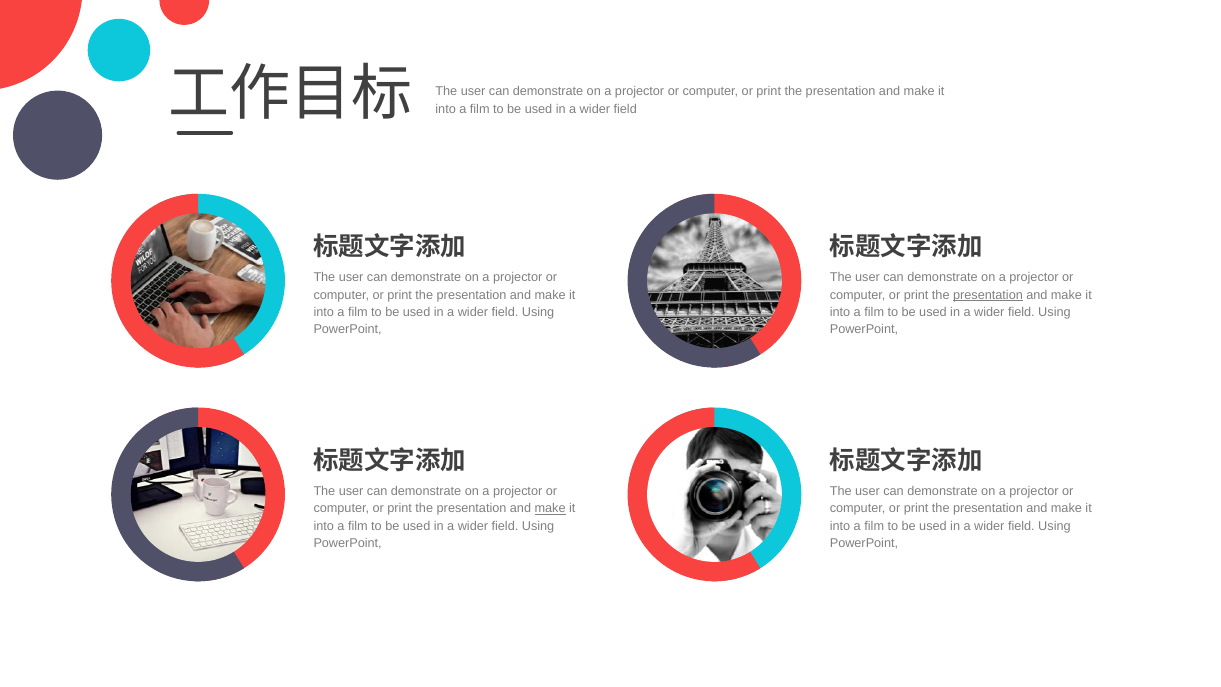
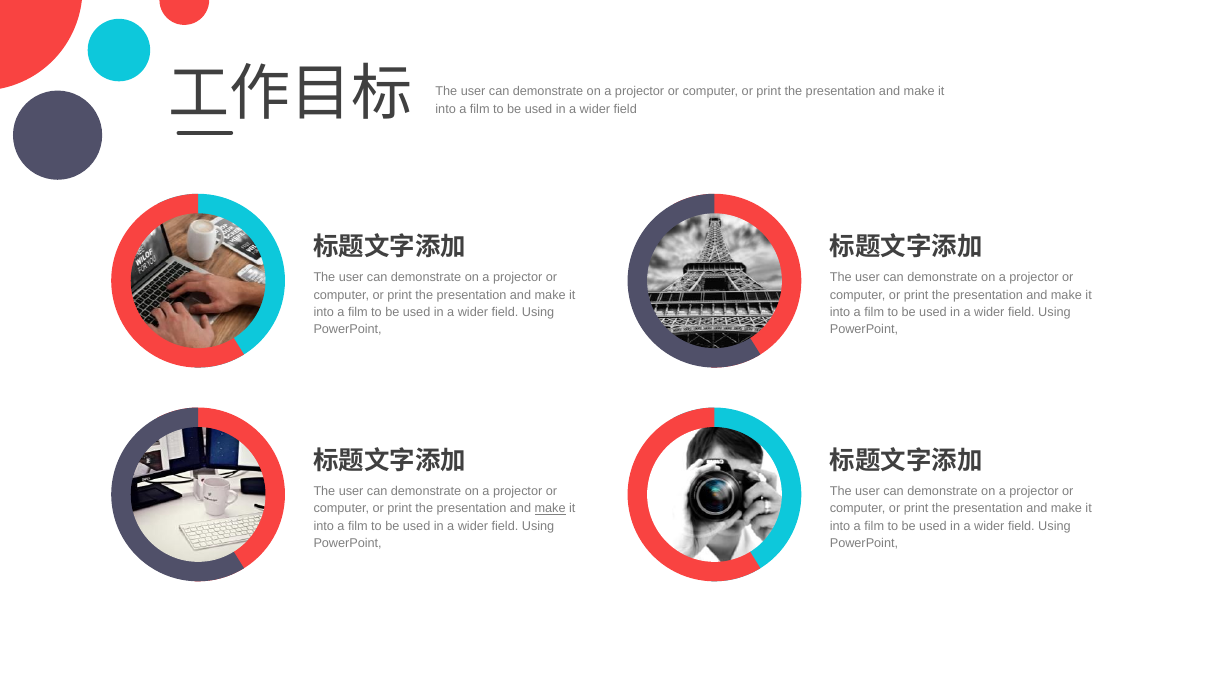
presentation at (988, 295) underline: present -> none
